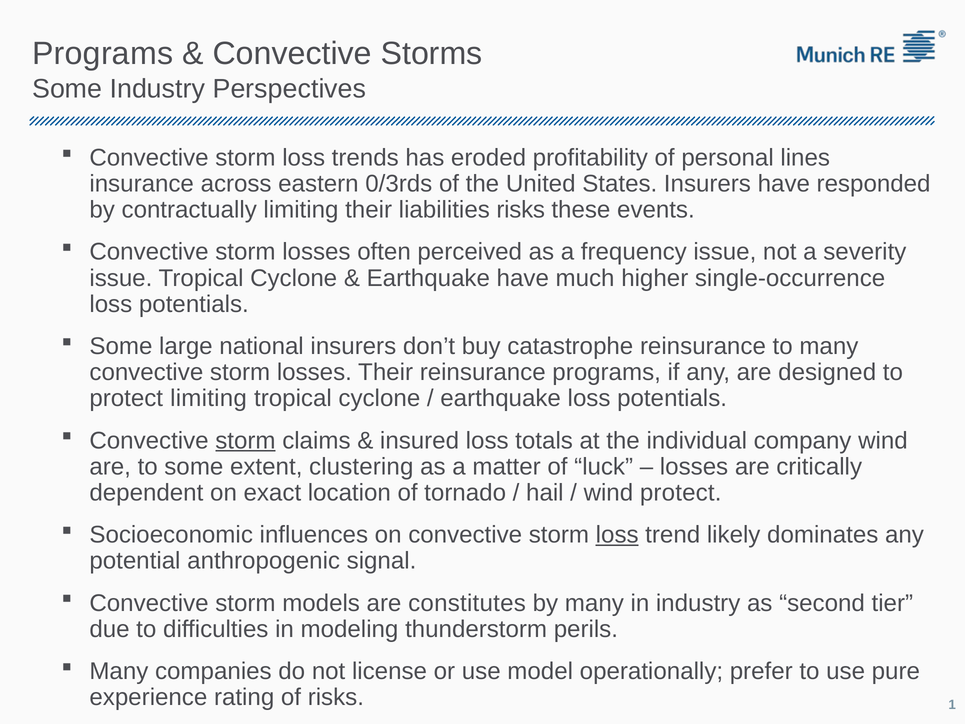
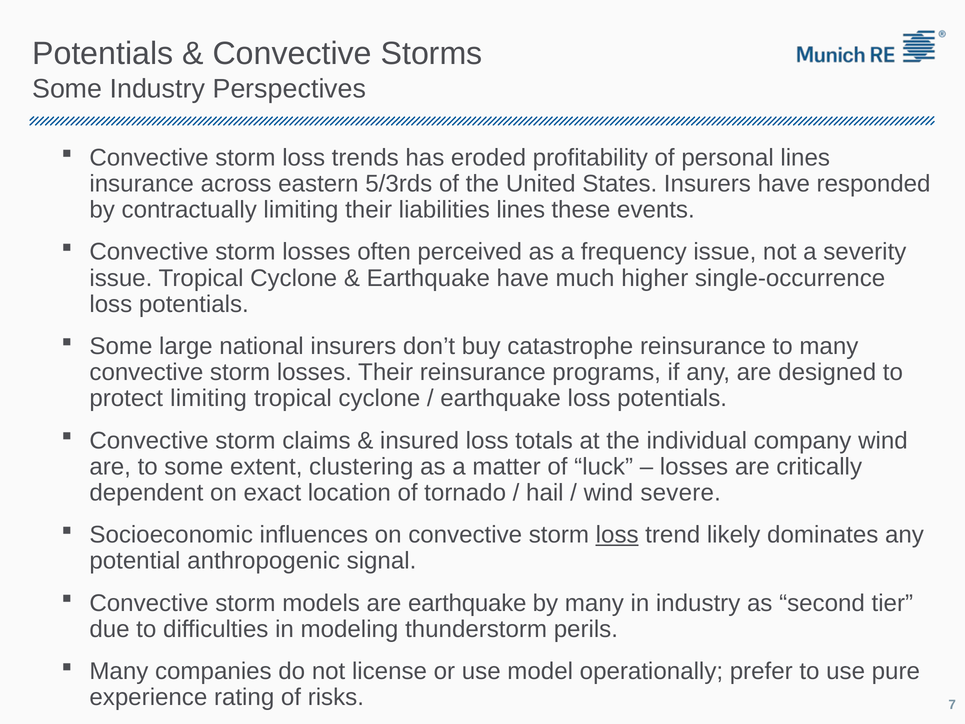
Programs at (103, 54): Programs -> Potentials
0/3rds: 0/3rds -> 5/3rds
liabilities risks: risks -> lines
storm at (245, 440) underline: present -> none
wind protect: protect -> severe
are constitutes: constitutes -> earthquake
1: 1 -> 7
